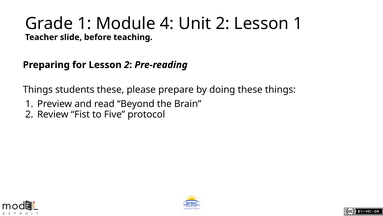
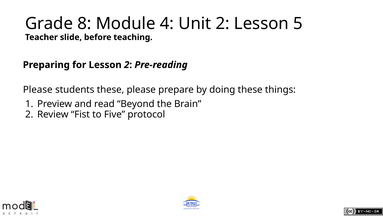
Grade 1: 1 -> 8
Lesson 1: 1 -> 5
Things at (38, 89): Things -> Please
